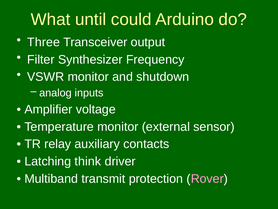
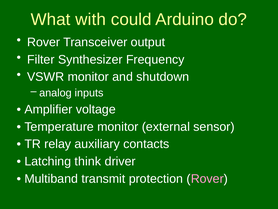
until: until -> with
Three at (44, 42): Three -> Rover
